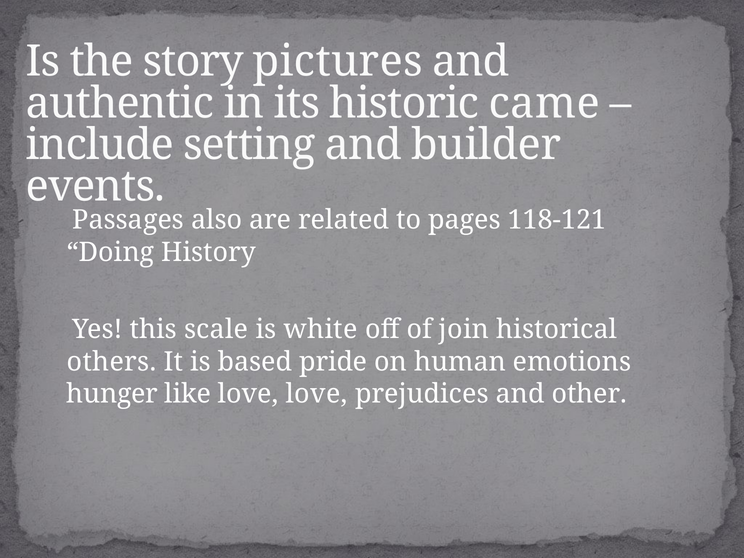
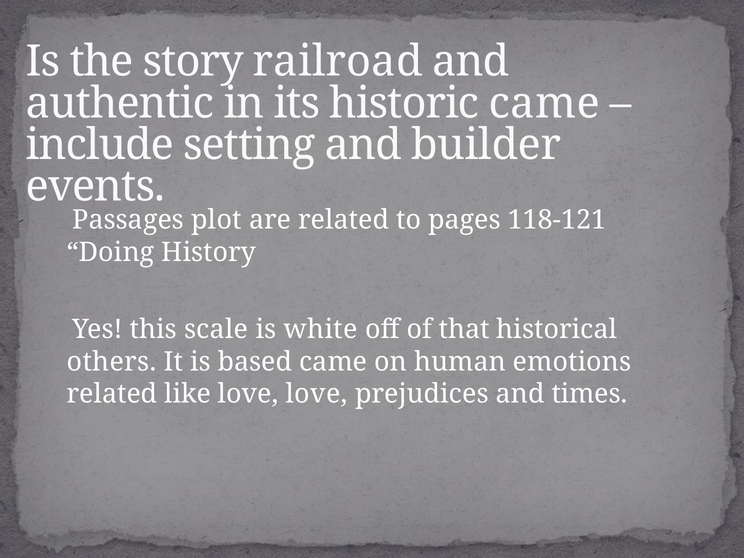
pictures: pictures -> railroad
also: also -> plot
join: join -> that
based pride: pride -> came
hunger at (112, 394): hunger -> related
other: other -> times
